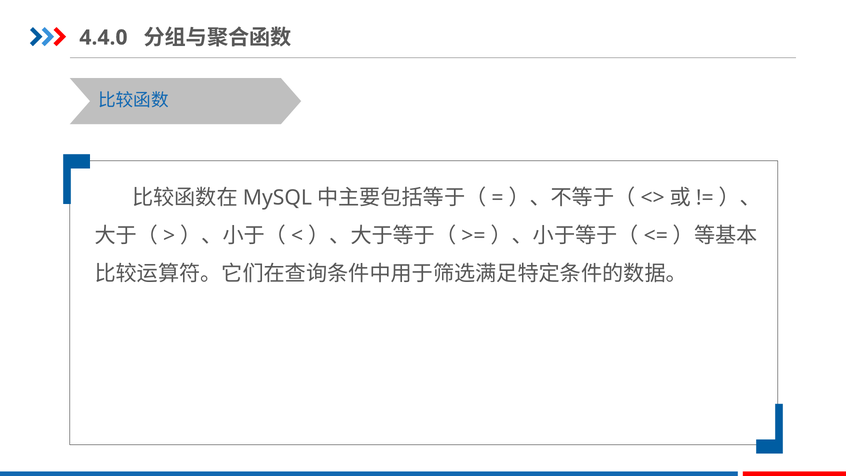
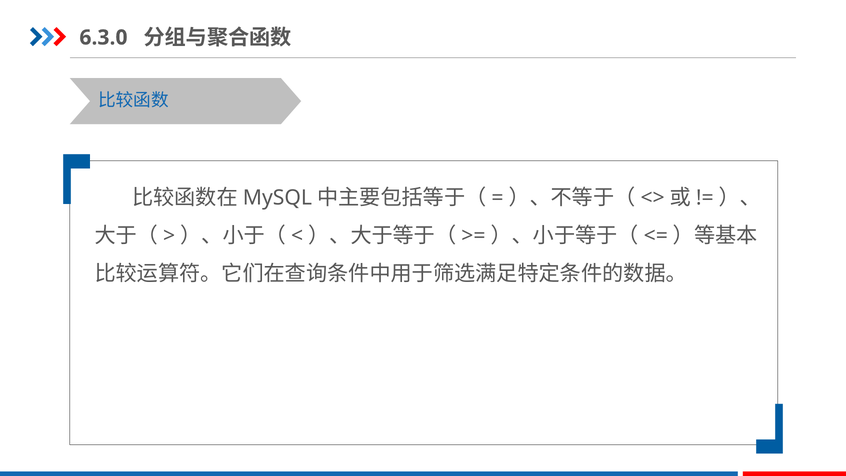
4.4.0: 4.4.0 -> 6.3.0
